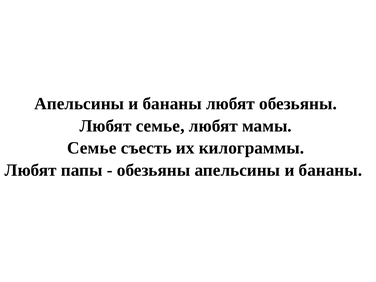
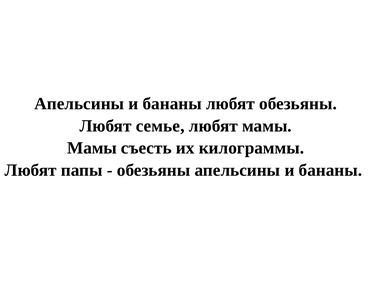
Семье at (92, 148): Семье -> Мамы
